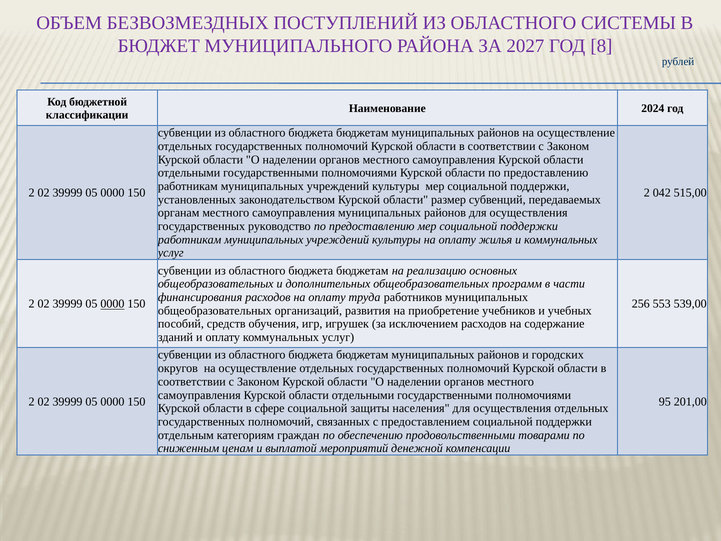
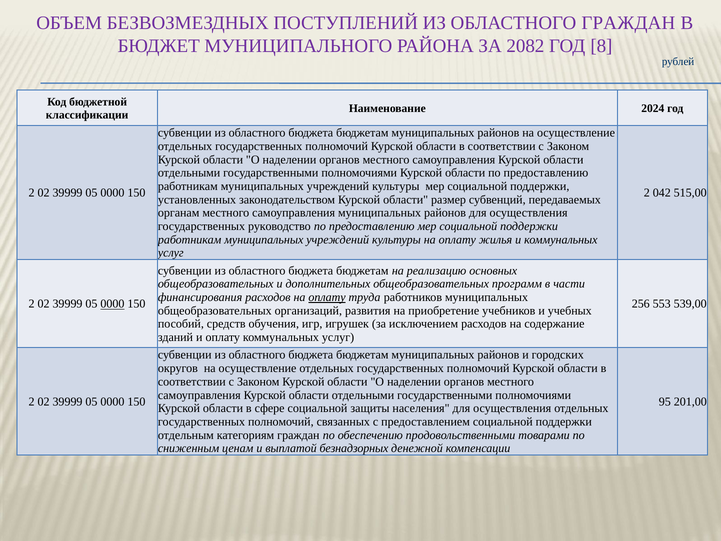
ОБЛАСТНОГО СИСТЕМЫ: СИСТЕМЫ -> ГРАЖДАН
2027: 2027 -> 2082
оплату at (327, 297) underline: none -> present
мероприятий: мероприятий -> безнадзорных
